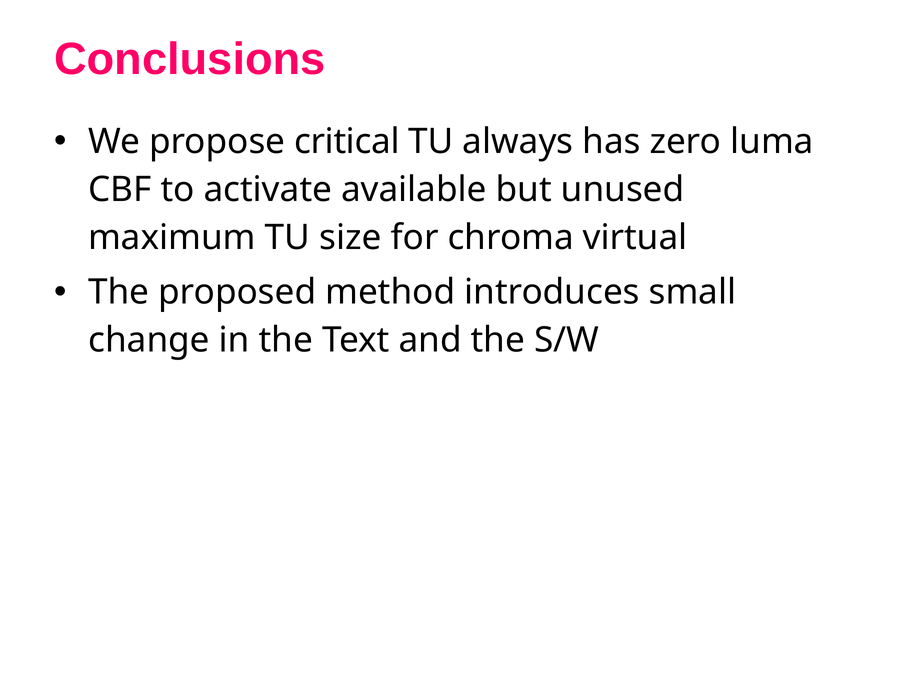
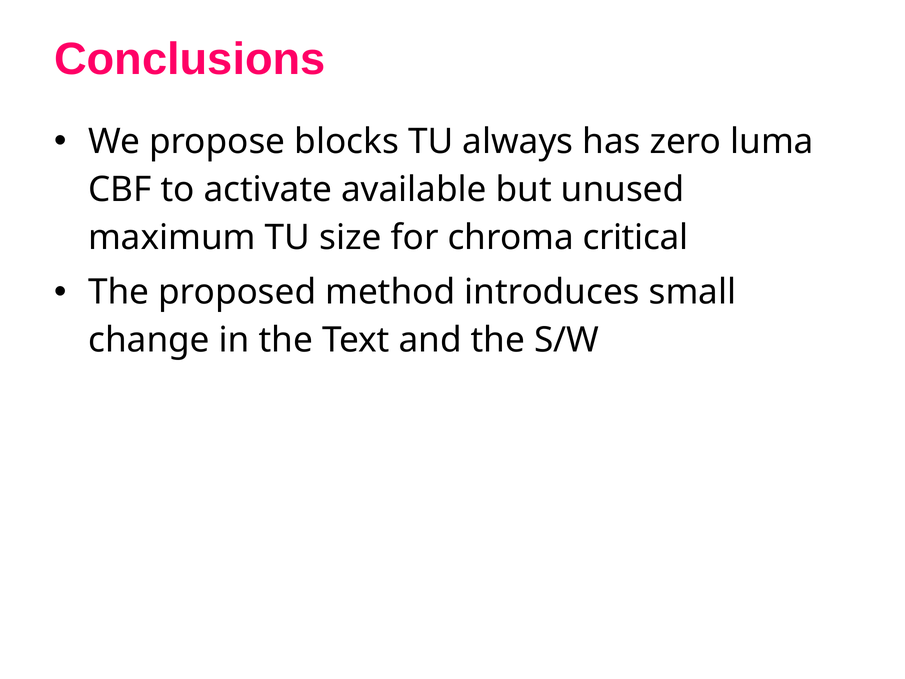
critical: critical -> blocks
virtual: virtual -> critical
